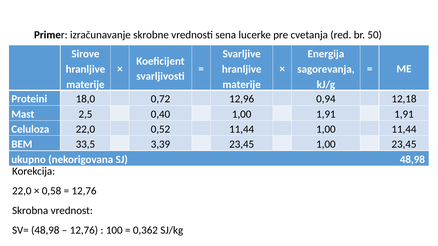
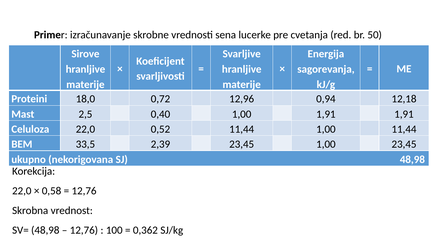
3,39: 3,39 -> 2,39
